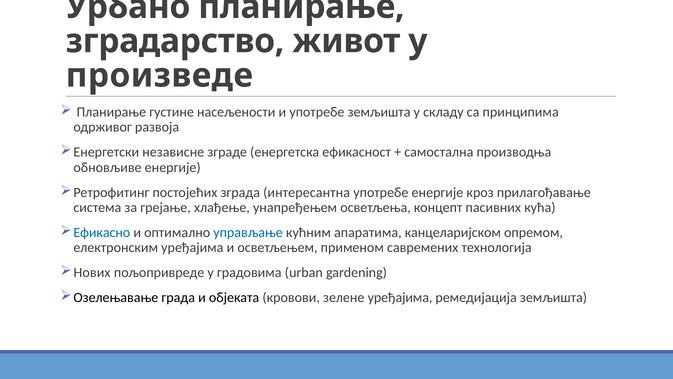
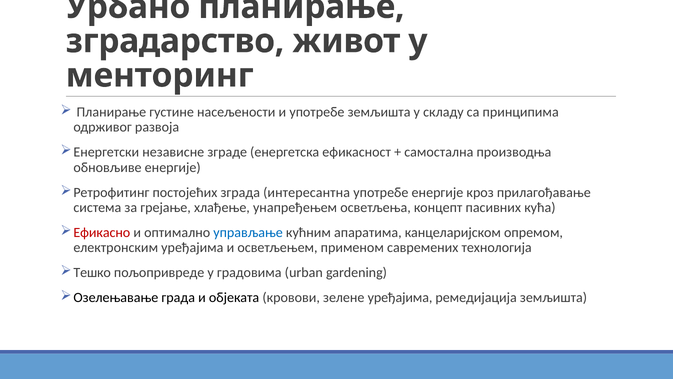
произведе: произведе -> менторинг
Ефикасно colour: blue -> red
Нових: Нових -> Тешко
